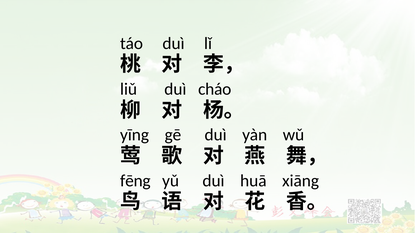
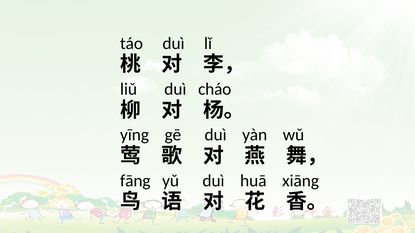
fēng: fēng -> fāng
